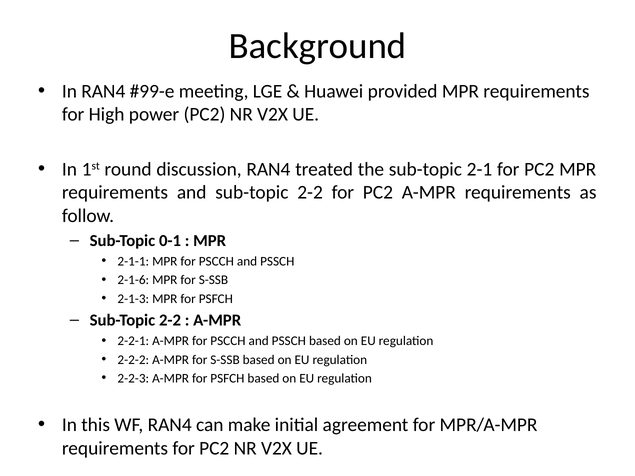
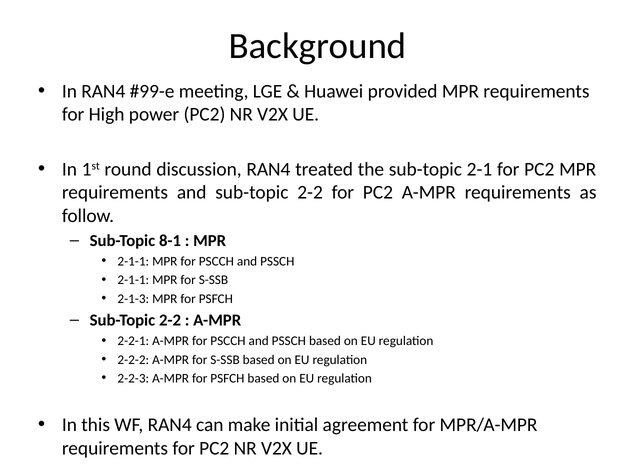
0-1: 0-1 -> 8-1
2-1-6 at (133, 280): 2-1-6 -> 2-1-1
